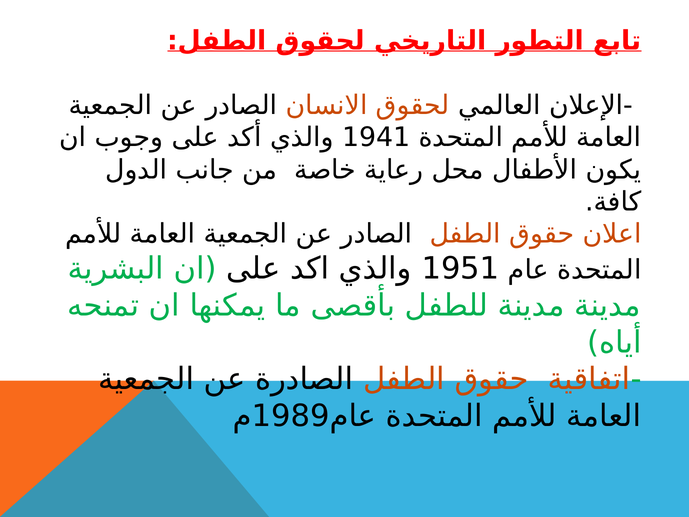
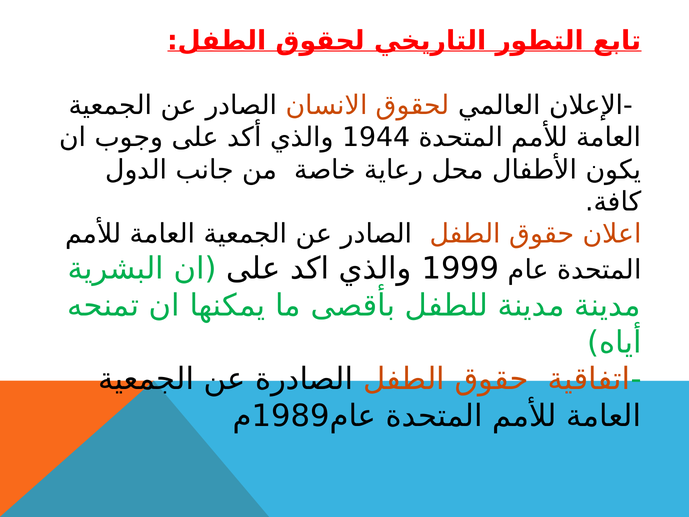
1941: 1941 -> 1944
1951: 1951 -> 1999
